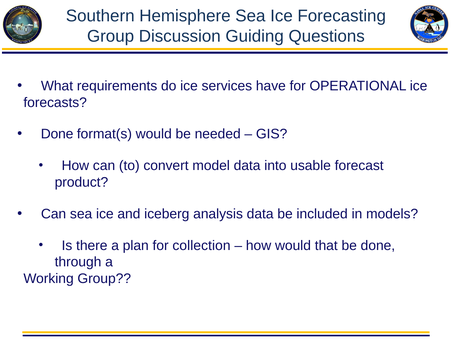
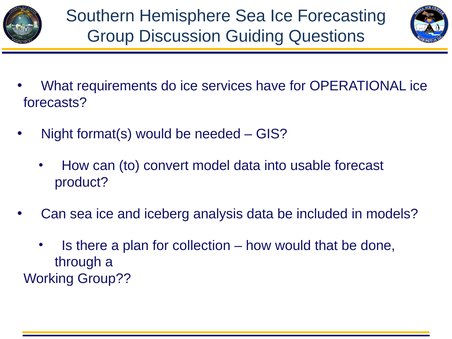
Done at (57, 134): Done -> Night
